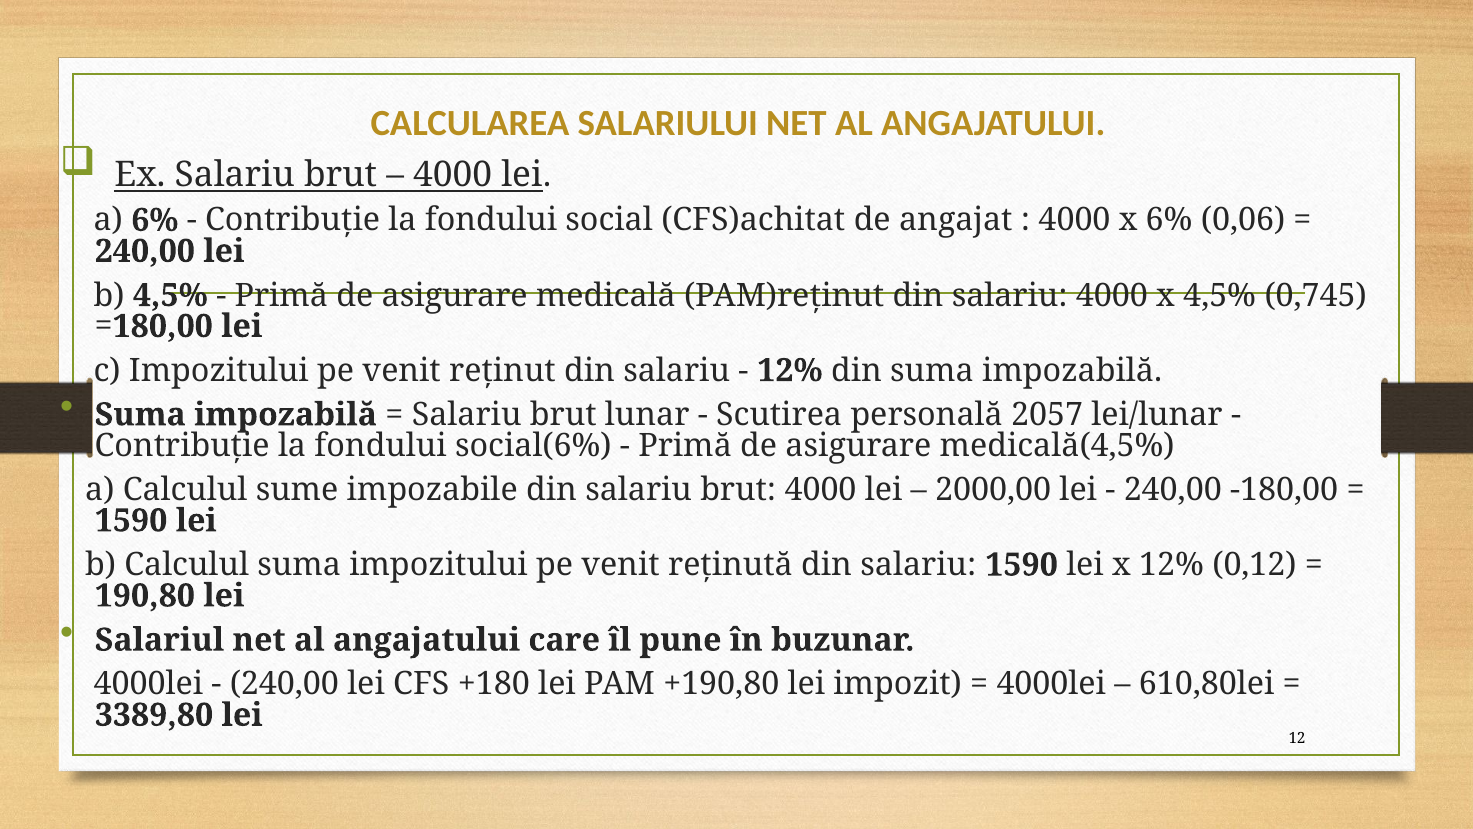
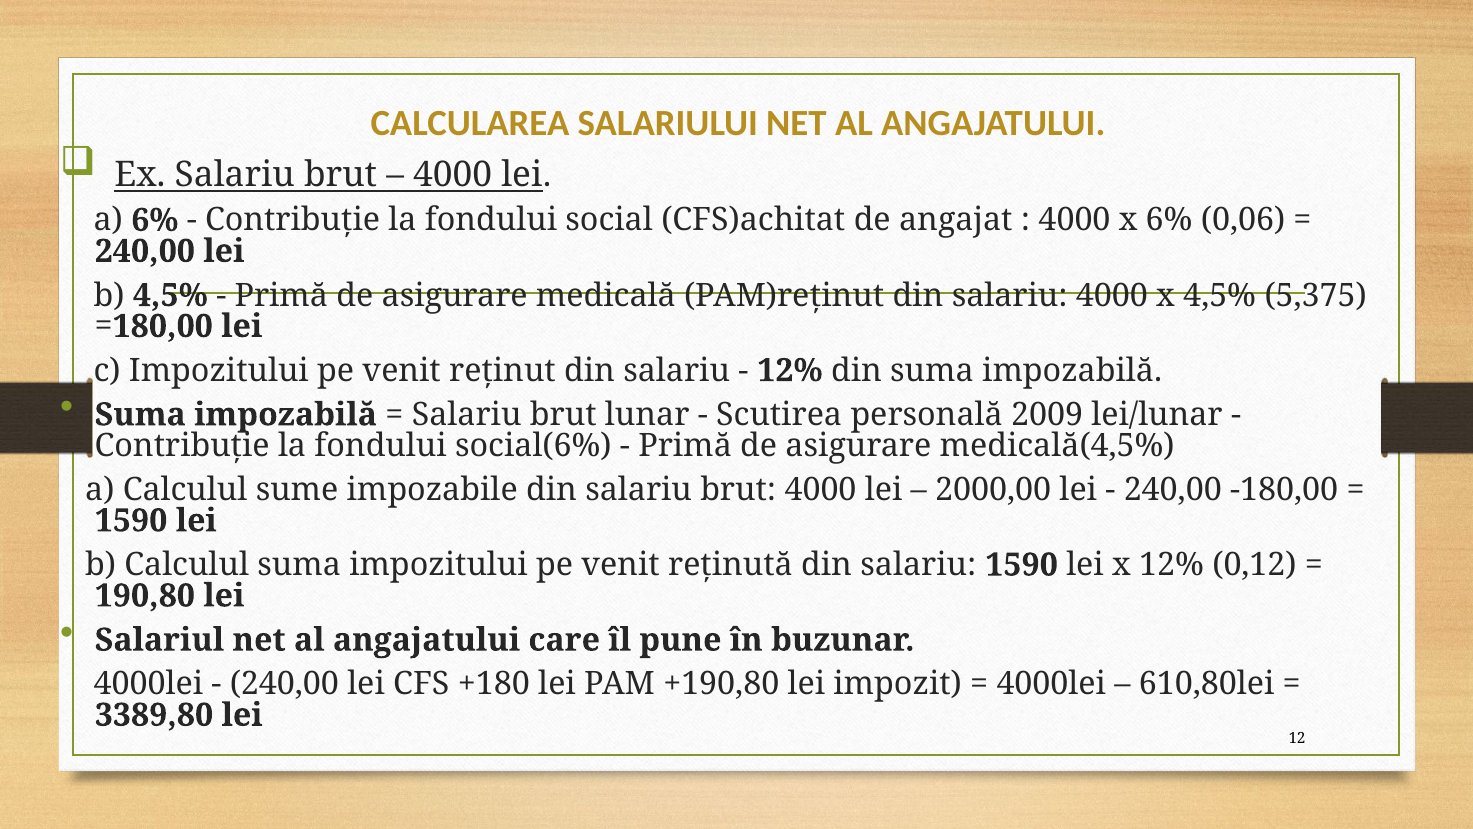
0,745: 0,745 -> 5,375
2057: 2057 -> 2009
